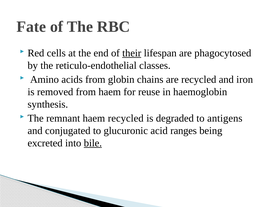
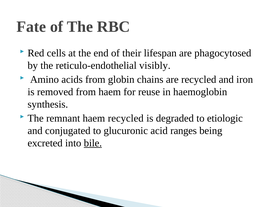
their underline: present -> none
classes: classes -> visibly
antigens: antigens -> etiologic
